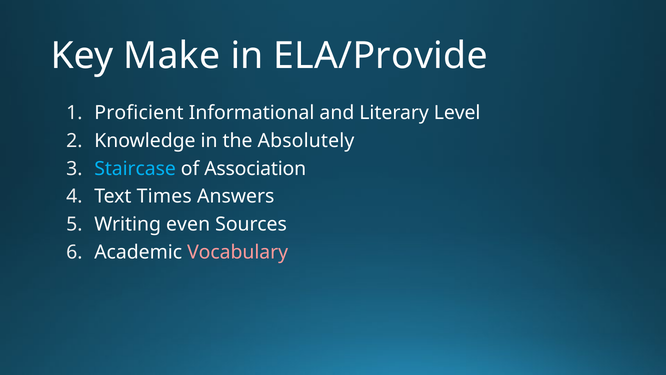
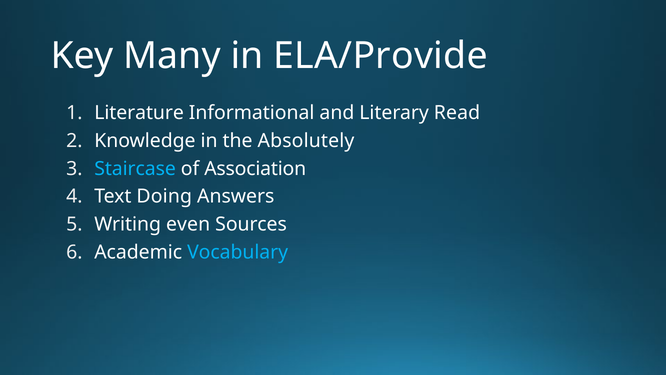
Make: Make -> Many
Proficient: Proficient -> Literature
Level: Level -> Read
Times: Times -> Doing
Vocabulary colour: pink -> light blue
